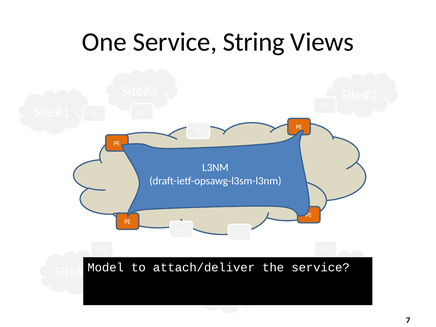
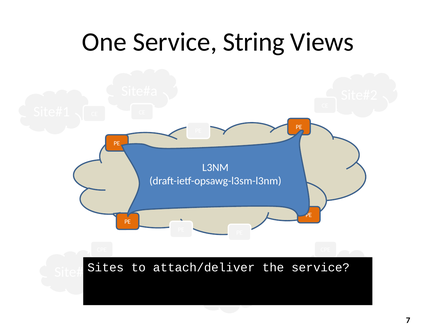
Model: Model -> Sites
